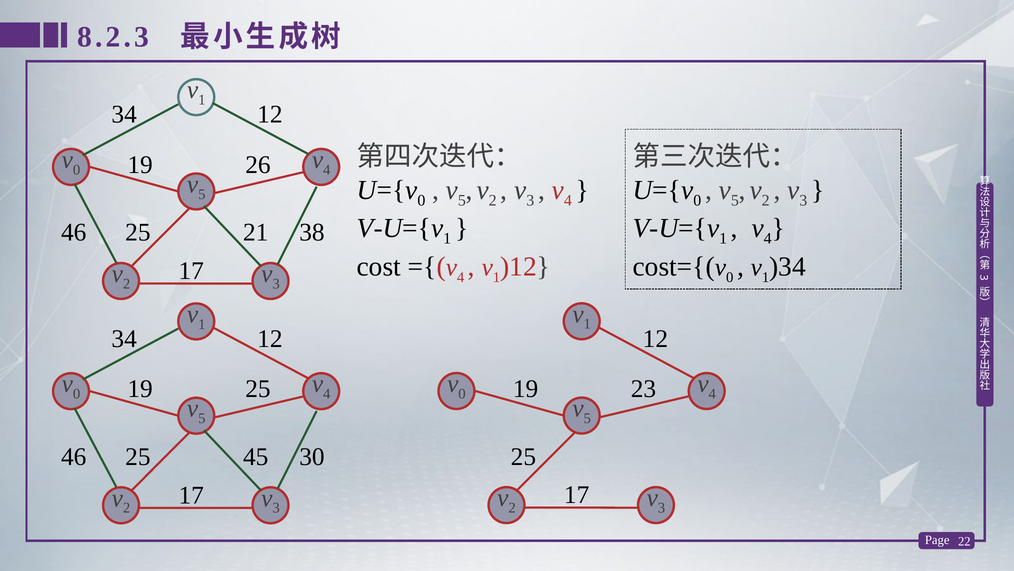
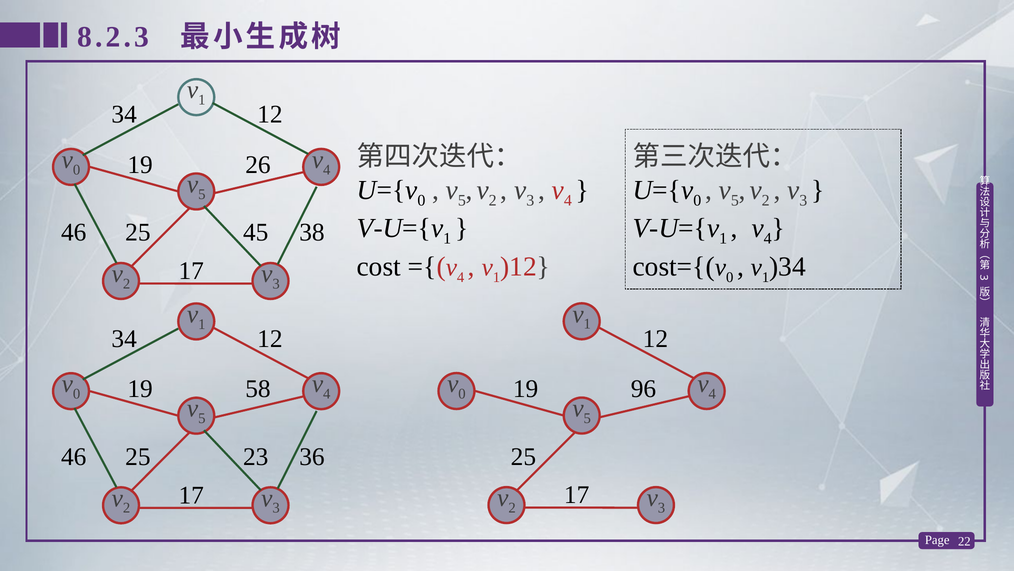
21: 21 -> 45
23: 23 -> 96
19 25: 25 -> 58
45: 45 -> 23
30: 30 -> 36
